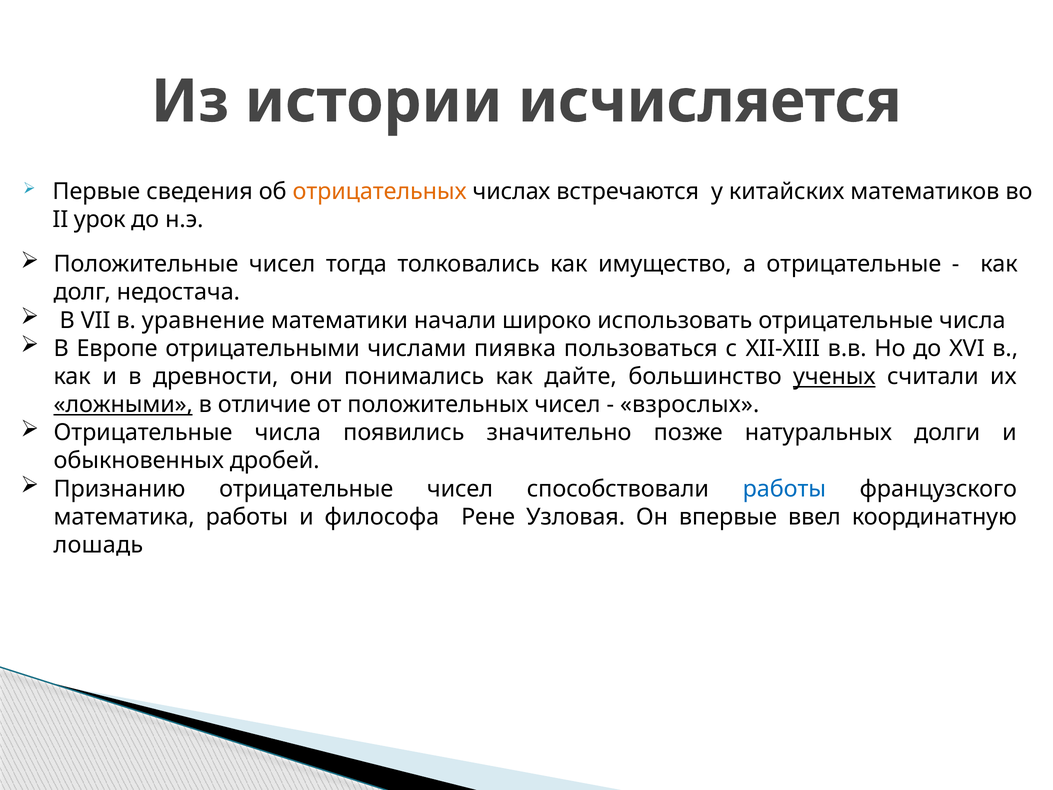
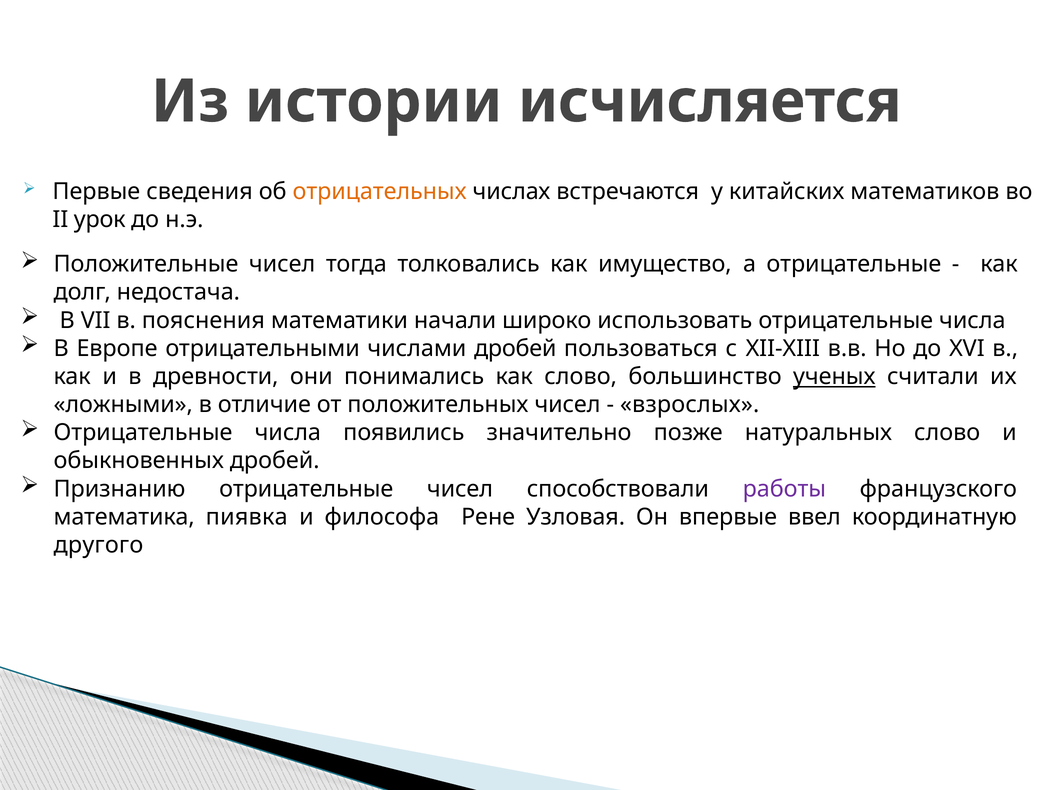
уравнение: уравнение -> пояснения
числами пиявка: пиявка -> дробей
как дайте: дайте -> слово
ложными underline: present -> none
натуральных долги: долги -> слово
работы at (784, 489) colour: blue -> purple
математика работы: работы -> пиявка
лошадь: лошадь -> другого
